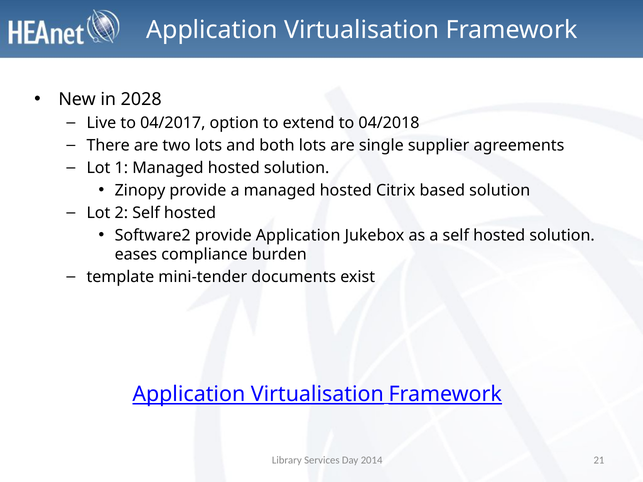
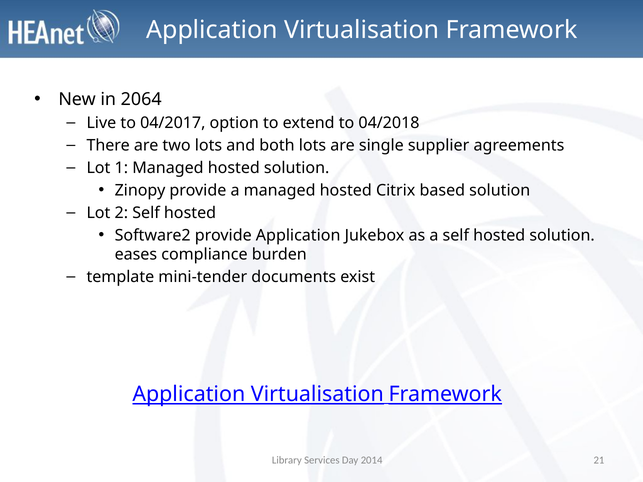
2028: 2028 -> 2064
